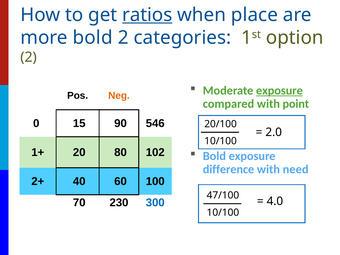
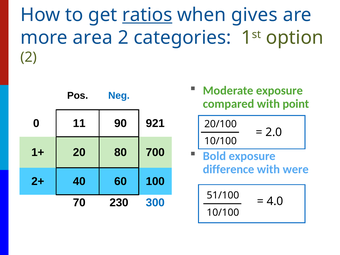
place: place -> gives
more bold: bold -> area
exposure at (279, 91) underline: present -> none
Neg colour: orange -> blue
15: 15 -> 11
546: 546 -> 921
102: 102 -> 700
need: need -> were
47/100: 47/100 -> 51/100
